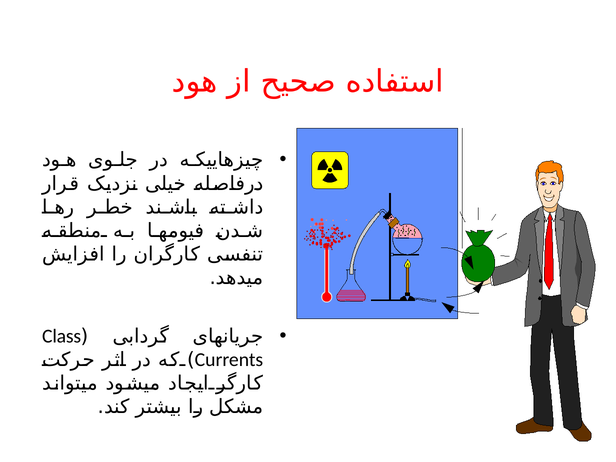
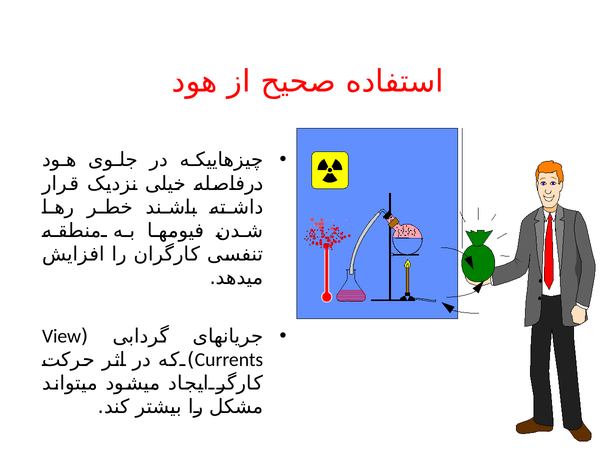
Class: Class -> View
